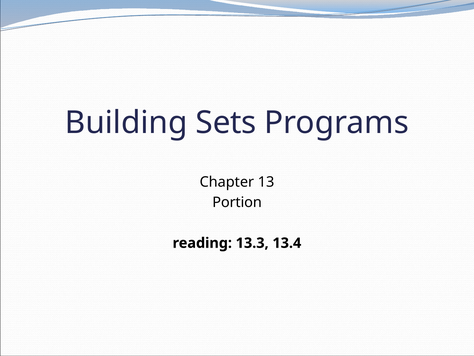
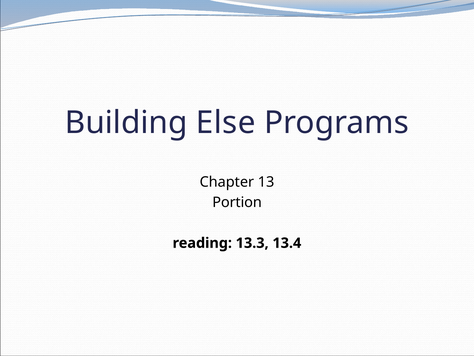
Sets: Sets -> Else
